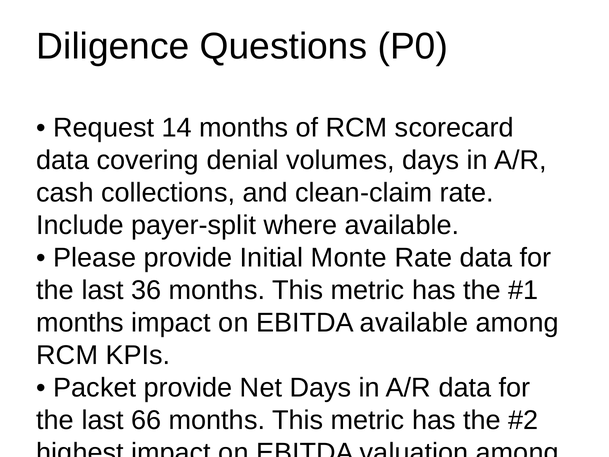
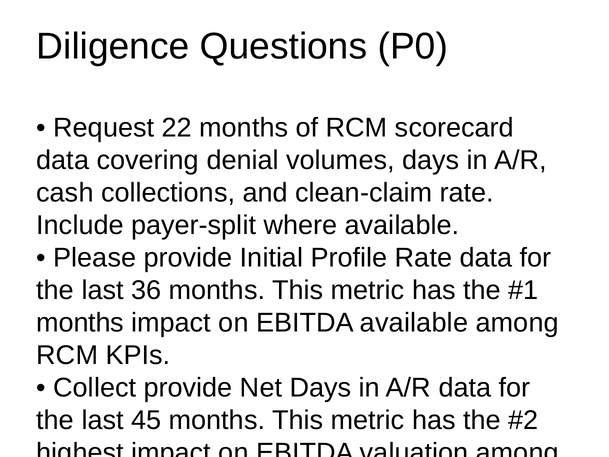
14: 14 -> 22
Monte: Monte -> Profile
Packet at (95, 388): Packet -> Collect
66: 66 -> 45
